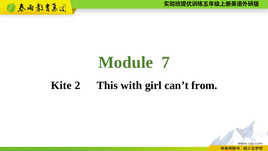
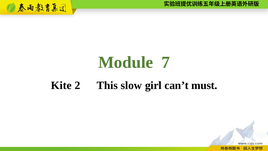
with: with -> slow
from: from -> must
